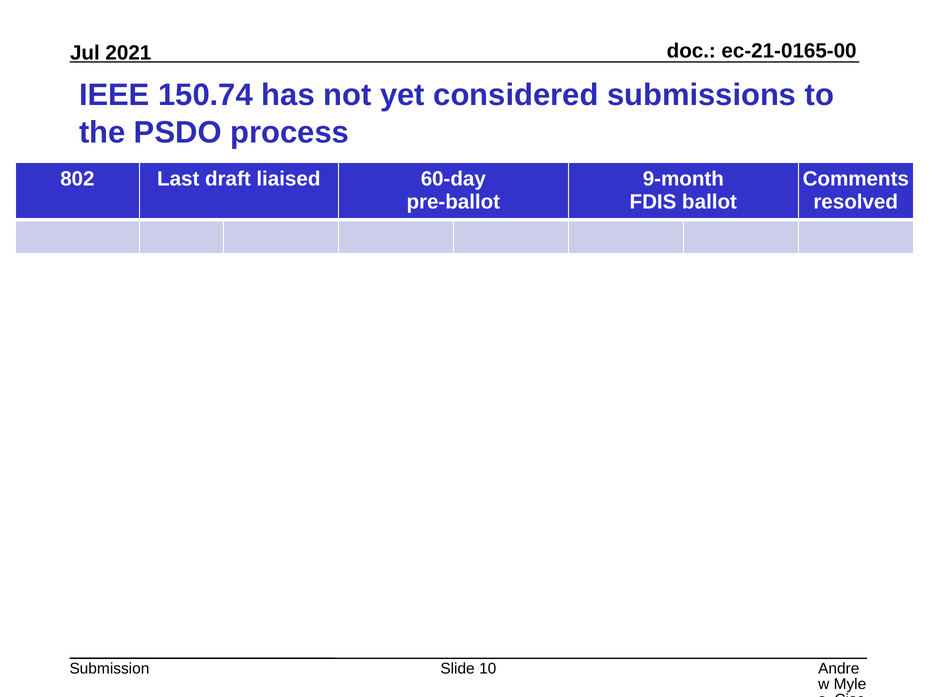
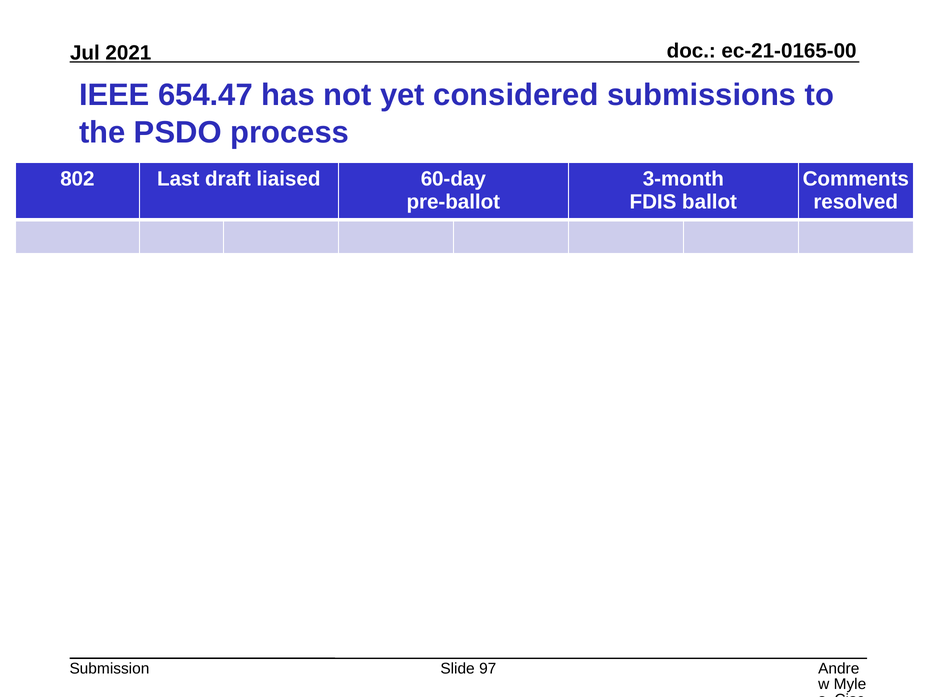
150.74: 150.74 -> 654.47
9-month: 9-month -> 3-month
10: 10 -> 97
